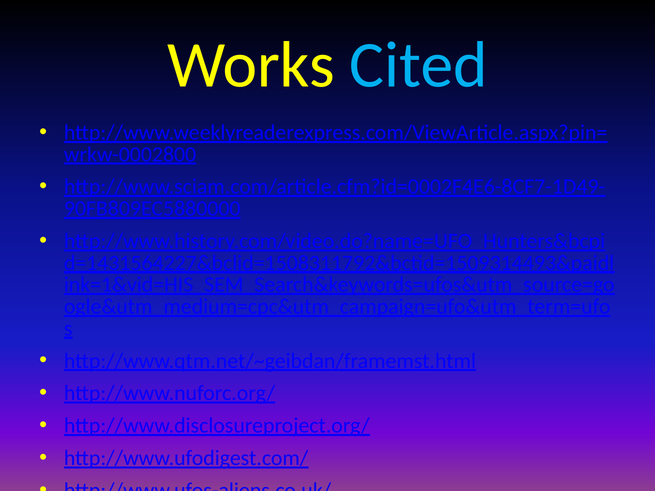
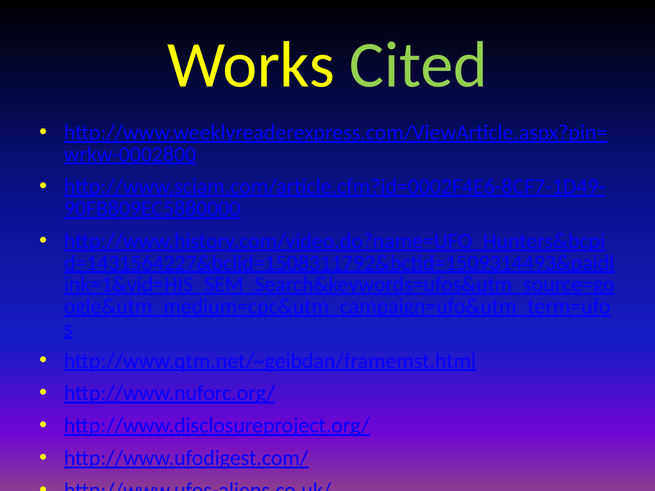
Cited colour: light blue -> light green
